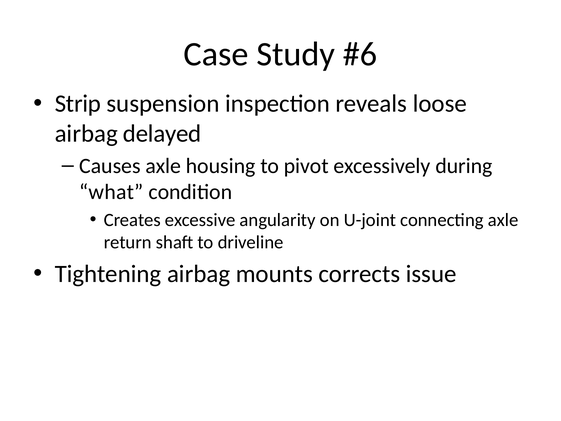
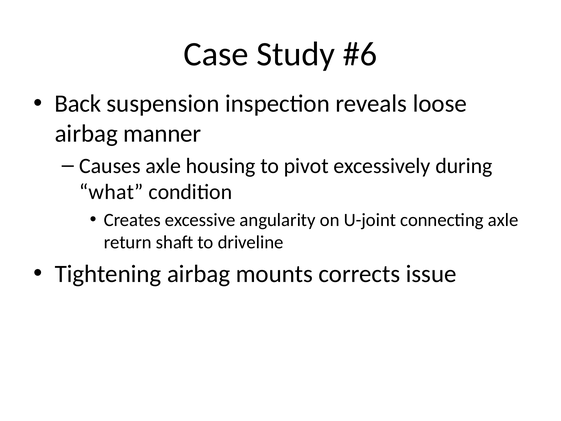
Strip: Strip -> Back
delayed: delayed -> manner
